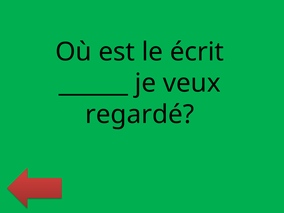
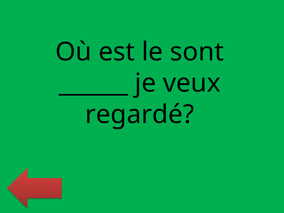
écrit: écrit -> sont
